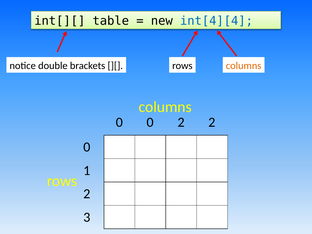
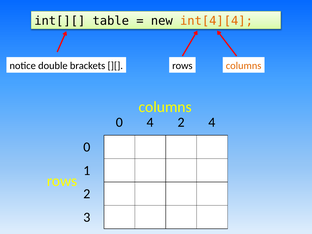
int[4][4 colour: blue -> orange
0 0: 0 -> 4
2 2: 2 -> 4
